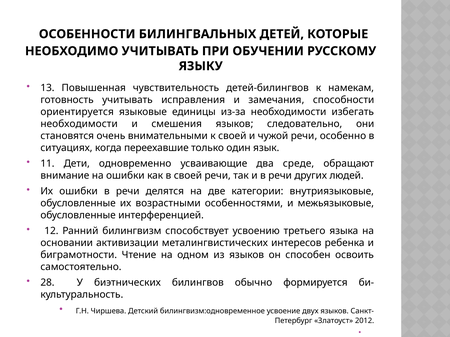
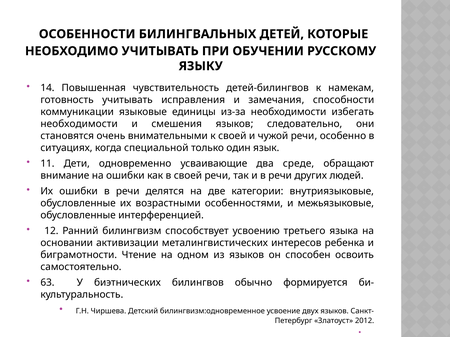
13: 13 -> 14
ориентируется: ориентируется -> коммуникации
переехавшие: переехавшие -> специальной
28: 28 -> 63
